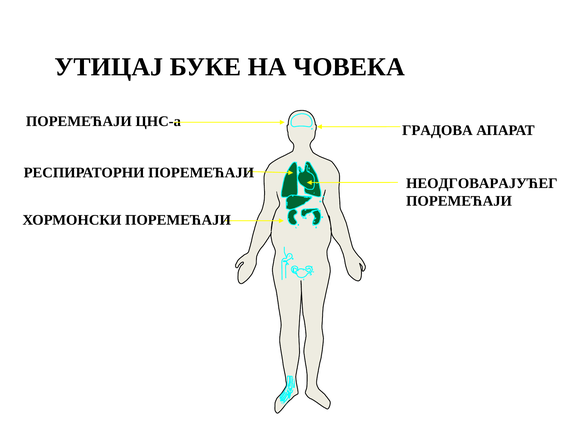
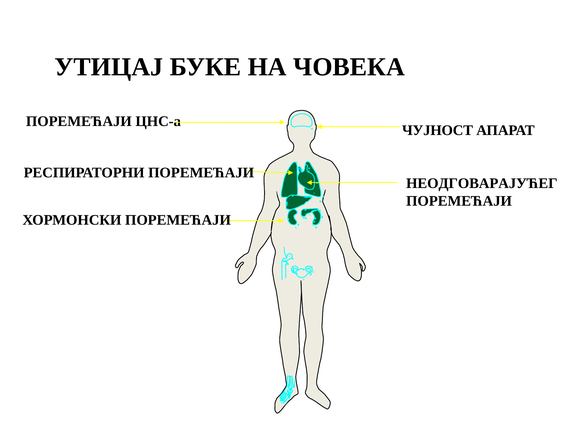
ГРАДОВА: ГРАДОВА -> ЧУЈНОСТ
